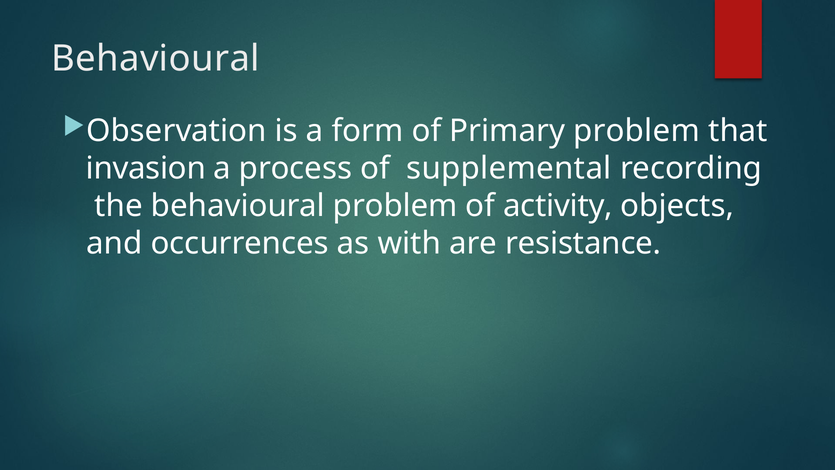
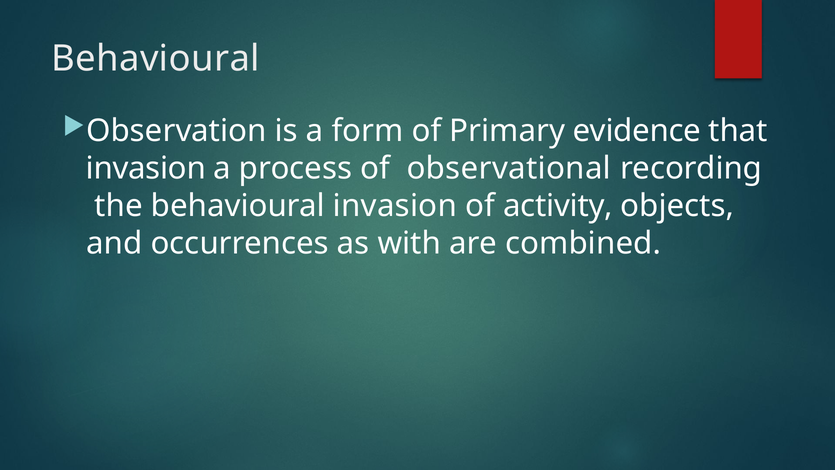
Primary problem: problem -> evidence
supplemental: supplemental -> observational
behavioural problem: problem -> invasion
resistance: resistance -> combined
